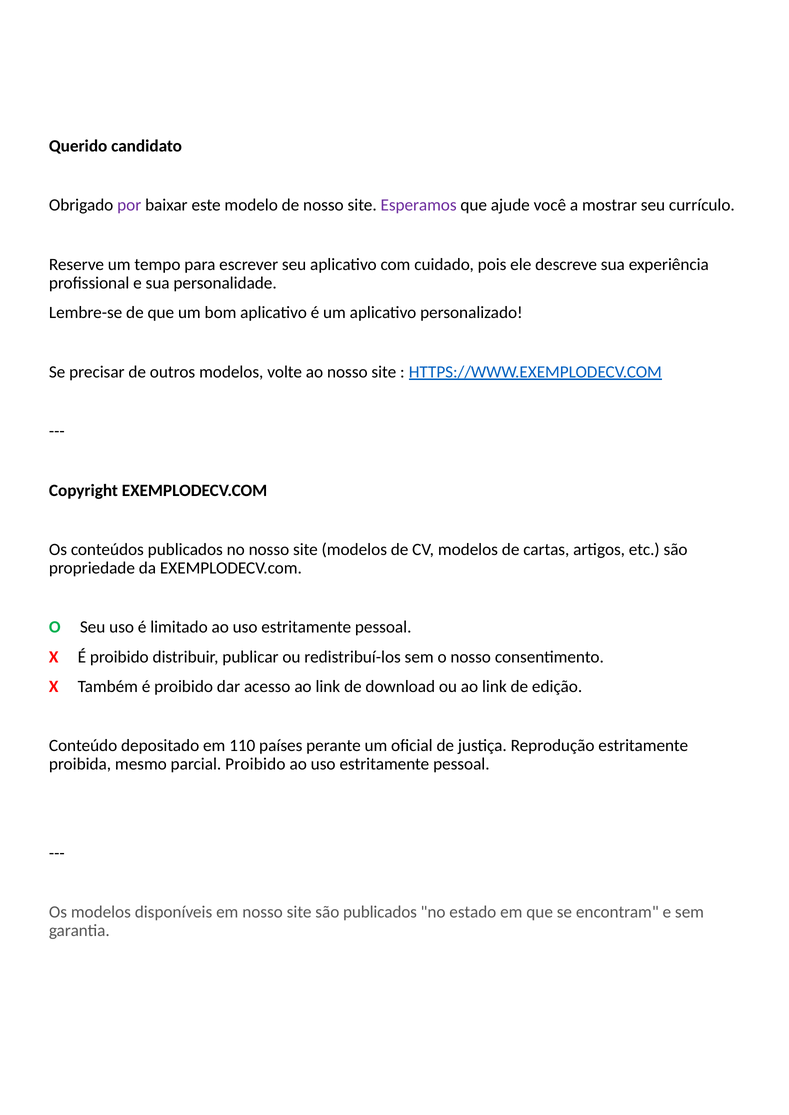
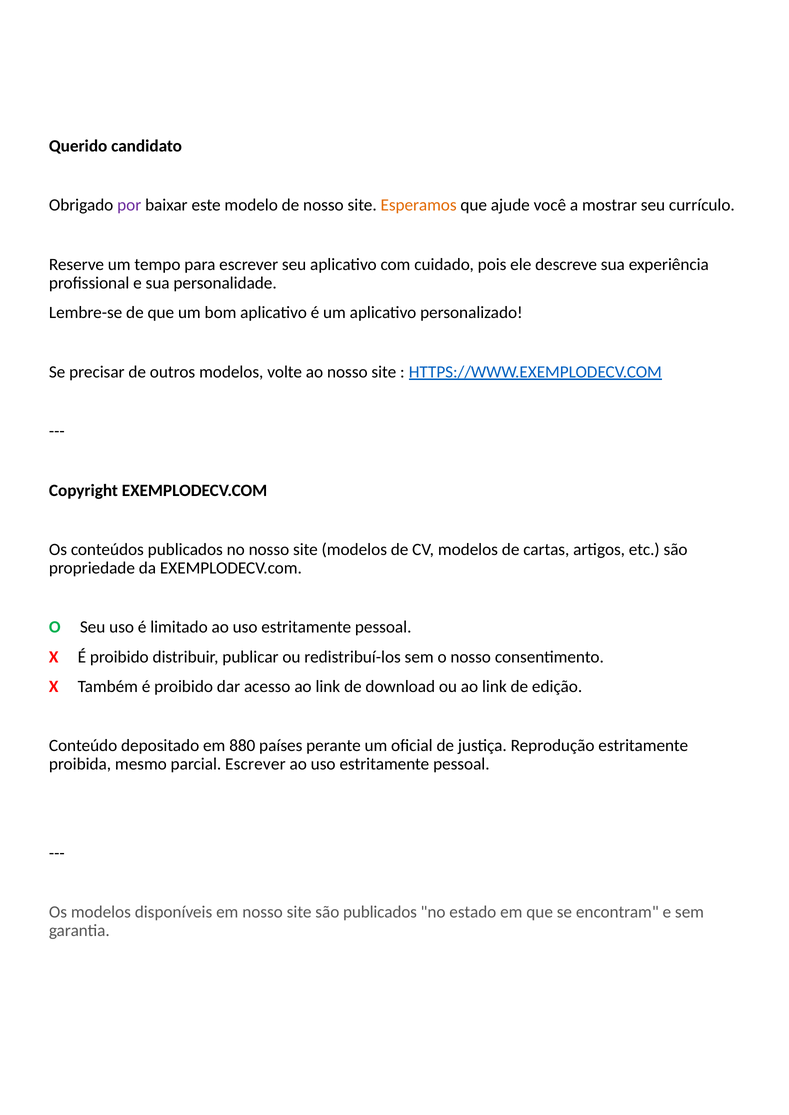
Esperamos colour: purple -> orange
110: 110 -> 880
parcial Proibido: Proibido -> Escrever
